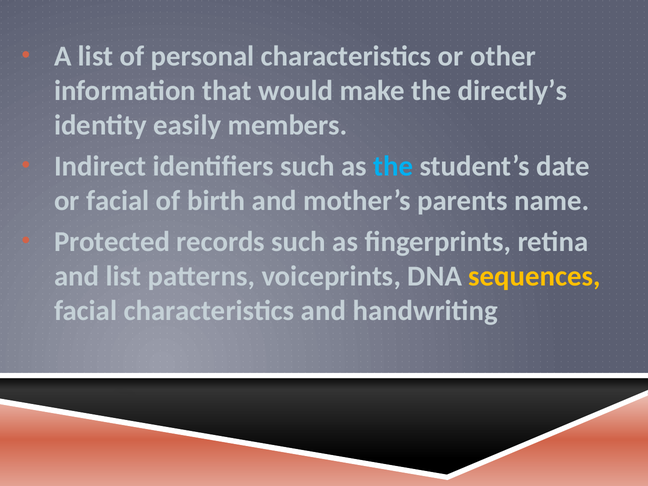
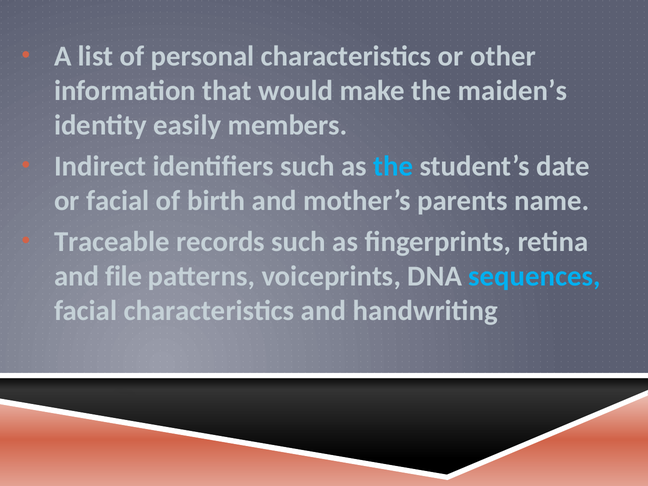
directly’s: directly’s -> maiden’s
Protected: Protected -> Traceable
and list: list -> file
sequences colour: yellow -> light blue
